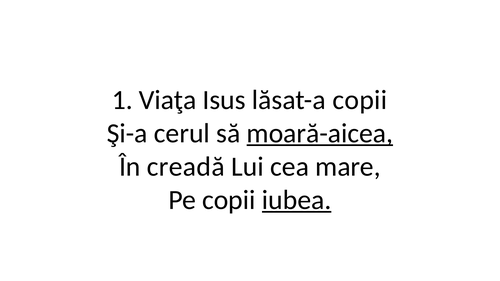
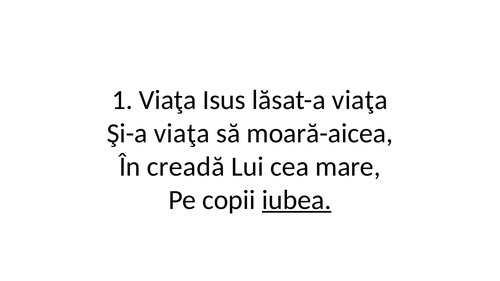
lăsat-a copii: copii -> viaţa
Şi-a cerul: cerul -> viaţa
moară-aicea underline: present -> none
